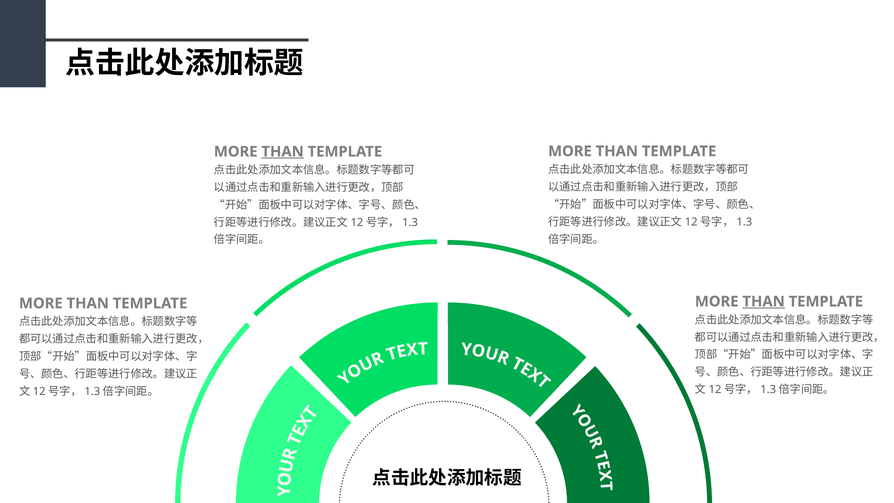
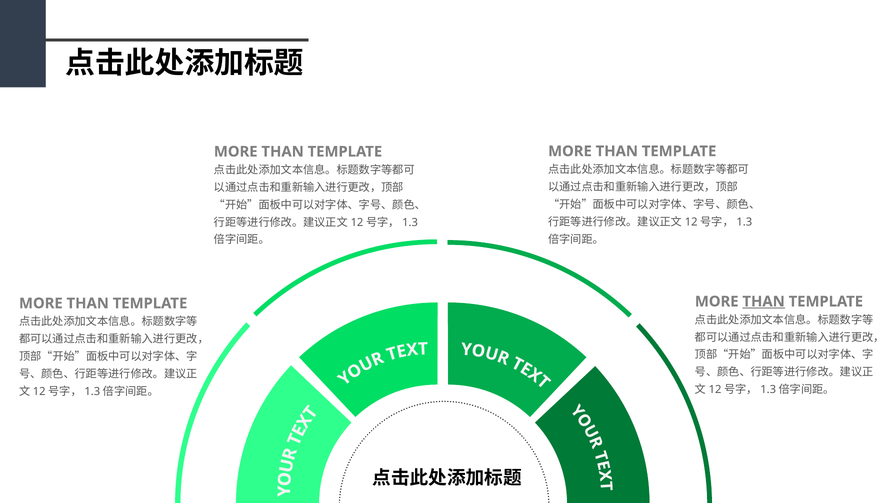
THAN at (283, 152) underline: present -> none
